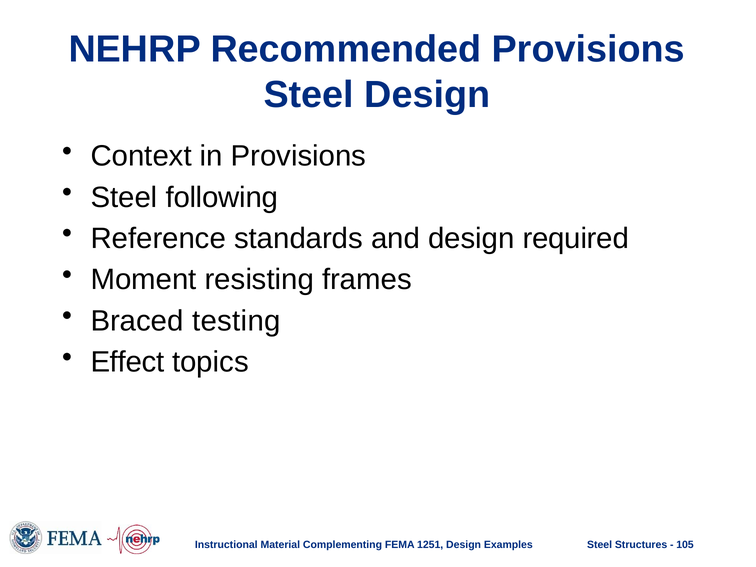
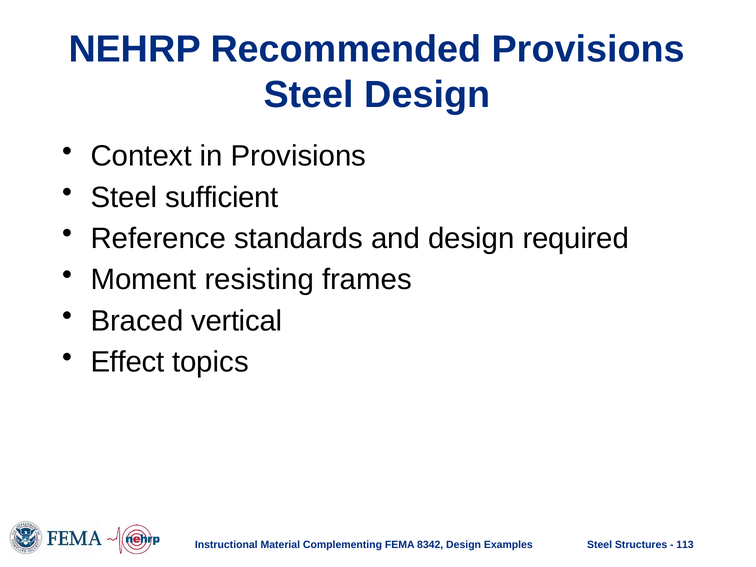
following: following -> sufficient
testing: testing -> vertical
1251: 1251 -> 8342
105: 105 -> 113
